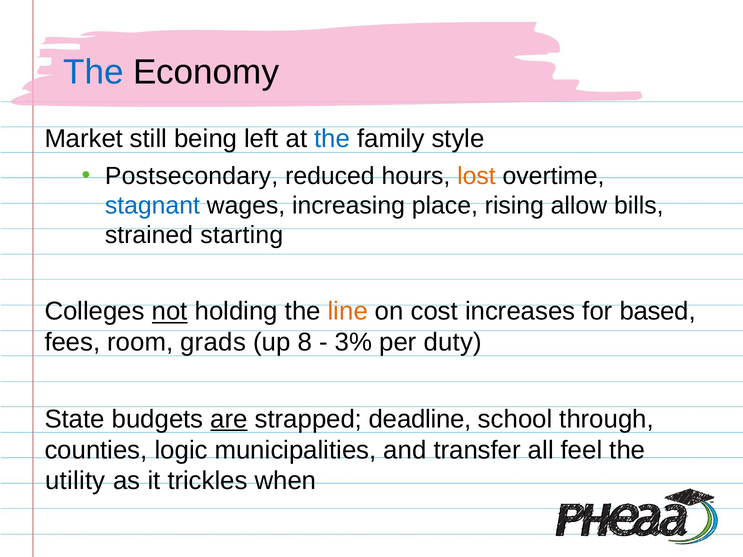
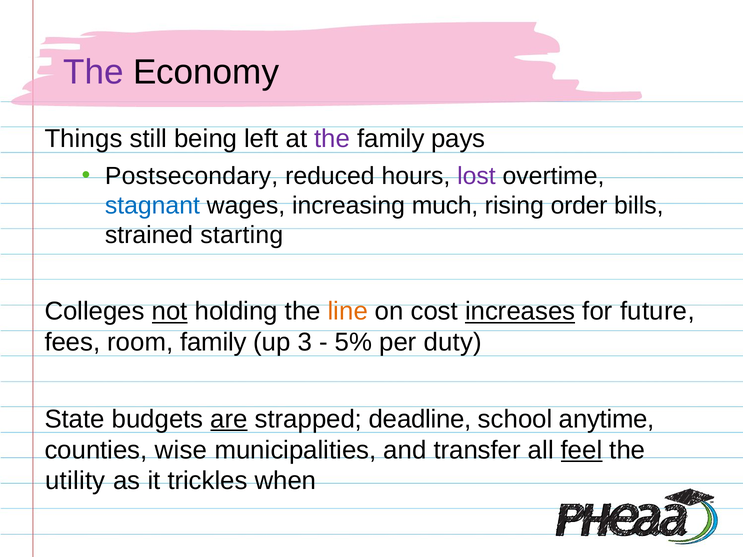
The at (93, 72) colour: blue -> purple
Market: Market -> Things
the at (332, 139) colour: blue -> purple
style: style -> pays
lost colour: orange -> purple
place: place -> much
allow: allow -> order
increases underline: none -> present
based: based -> future
room grads: grads -> family
8: 8 -> 3
3%: 3% -> 5%
through: through -> anytime
logic: logic -> wise
feel underline: none -> present
